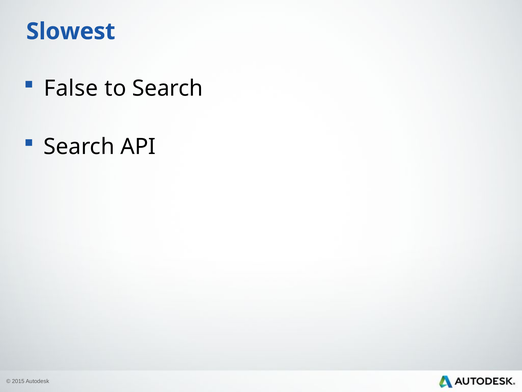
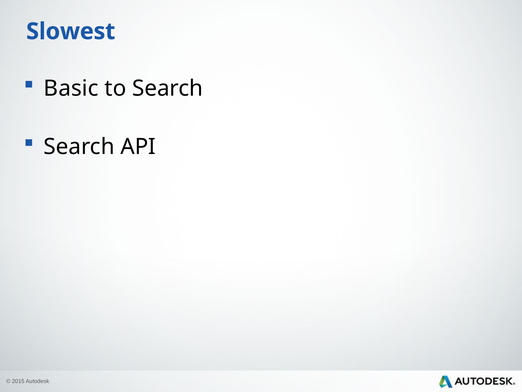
False: False -> Basic
